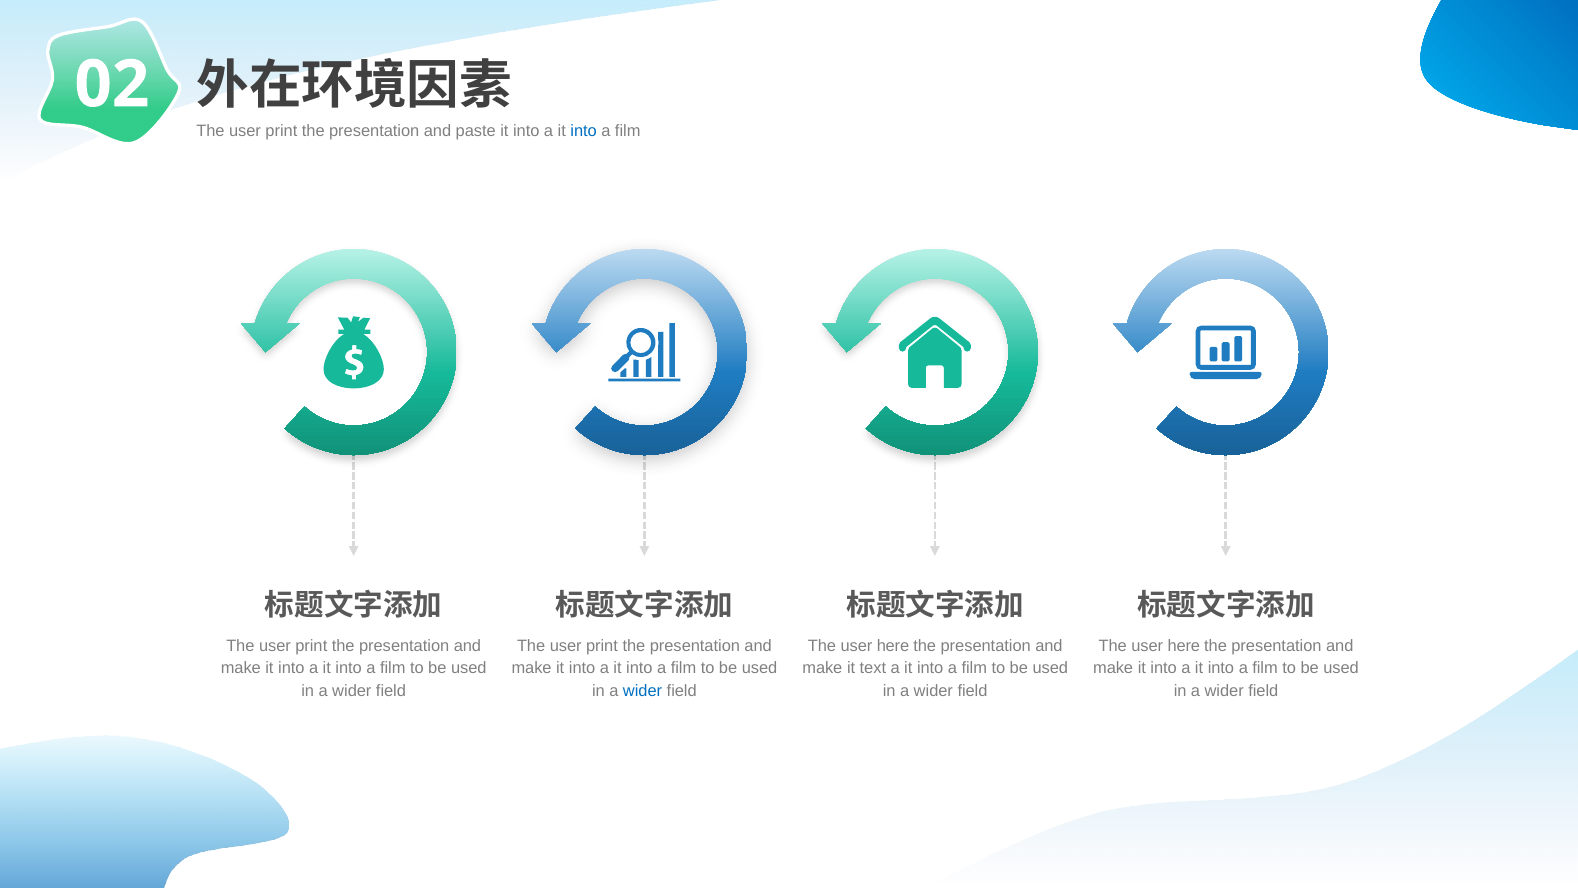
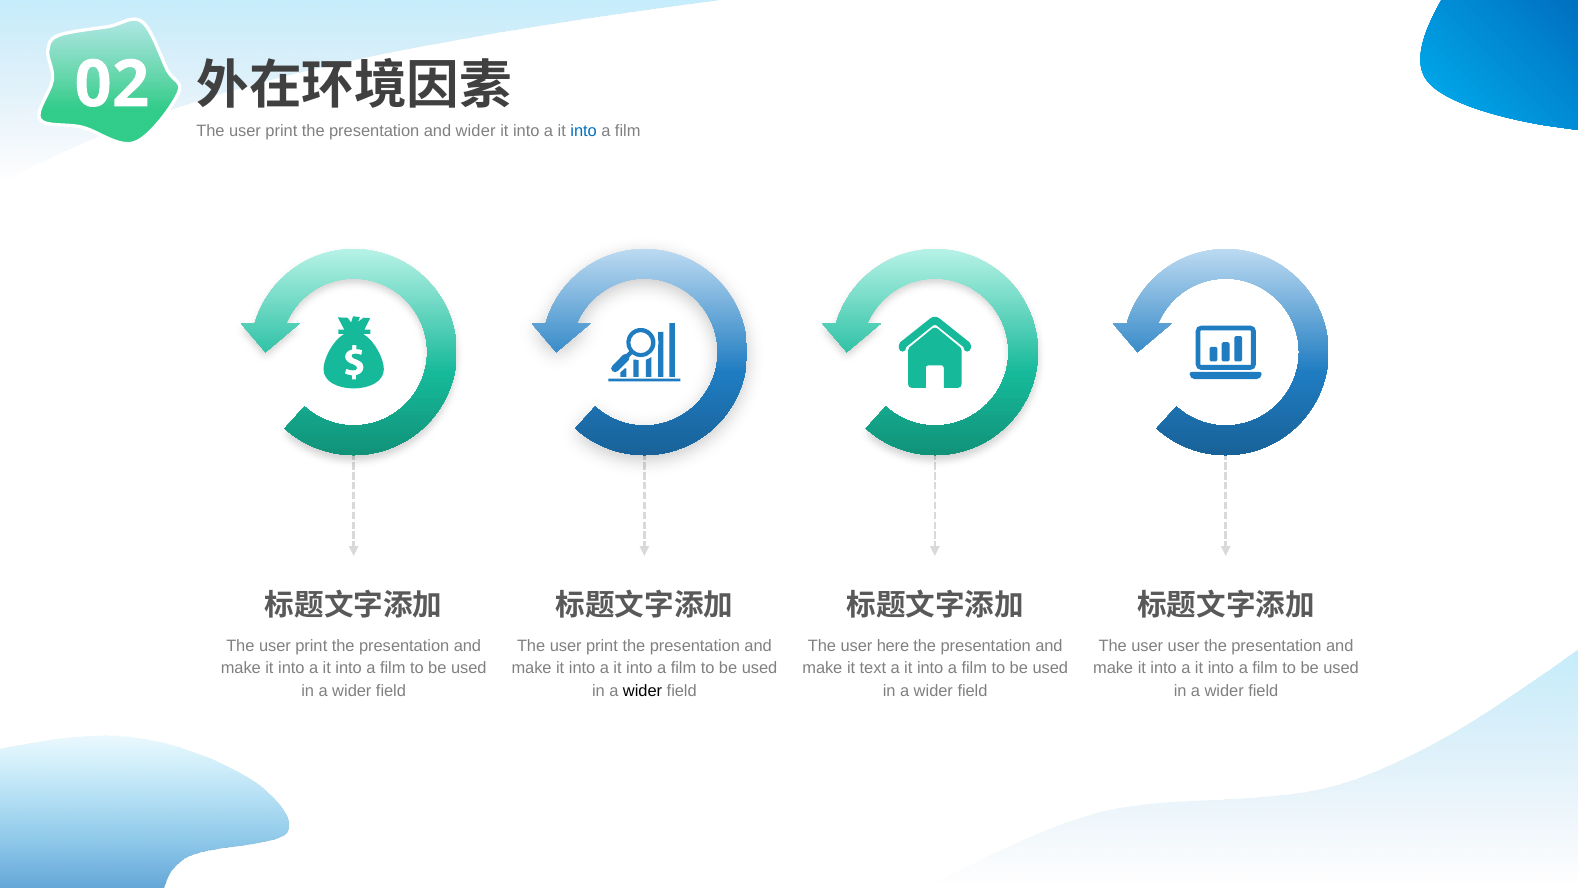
and paste: paste -> wider
here at (1184, 646): here -> user
wider at (643, 691) colour: blue -> black
